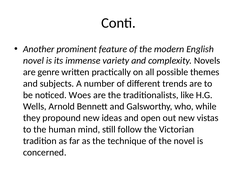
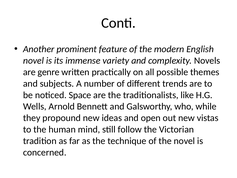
Woes: Woes -> Space
